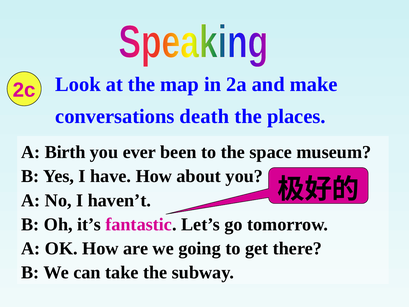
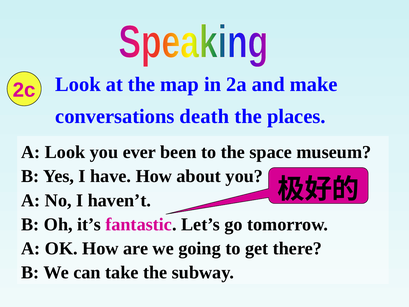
A Birth: Birth -> Look
